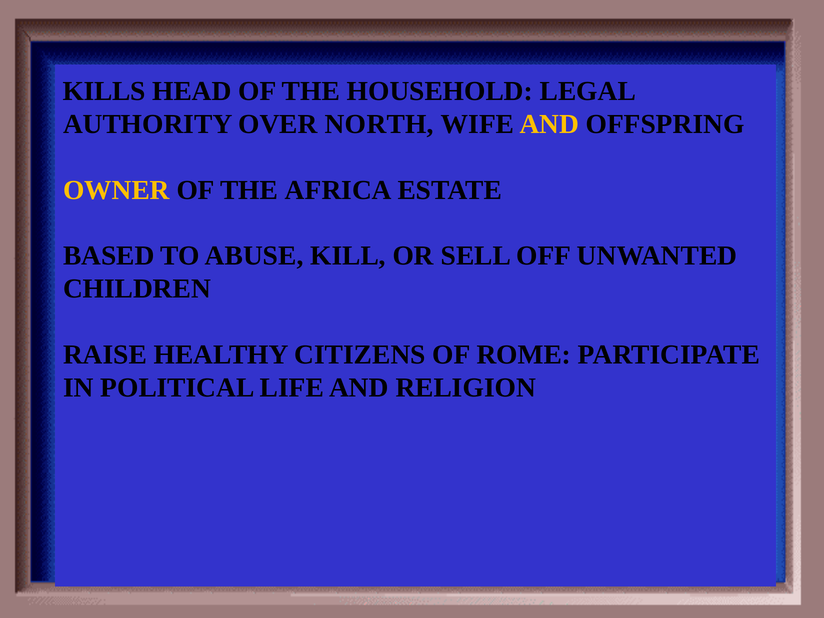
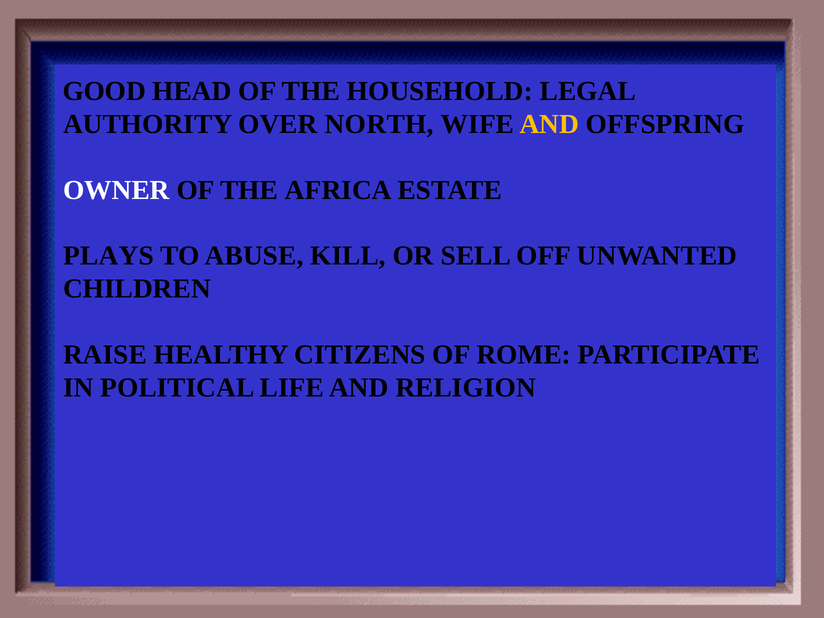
KILLS: KILLS -> GOOD
OWNER colour: yellow -> white
BASED: BASED -> PLAYS
